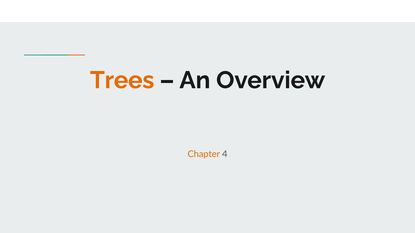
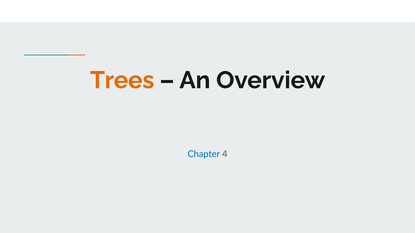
Chapter colour: orange -> blue
